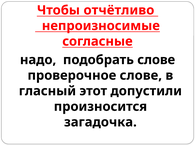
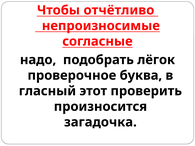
подобрать слове: слове -> лёгок
проверочное слове: слове -> буква
допустили: допустили -> проверить
